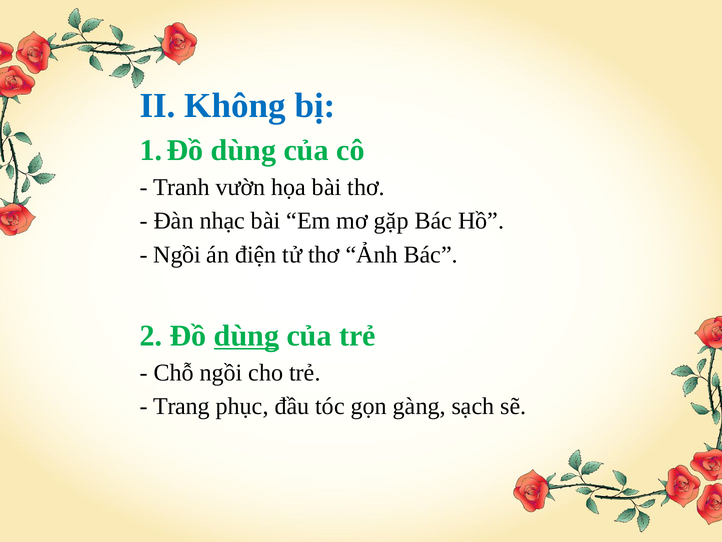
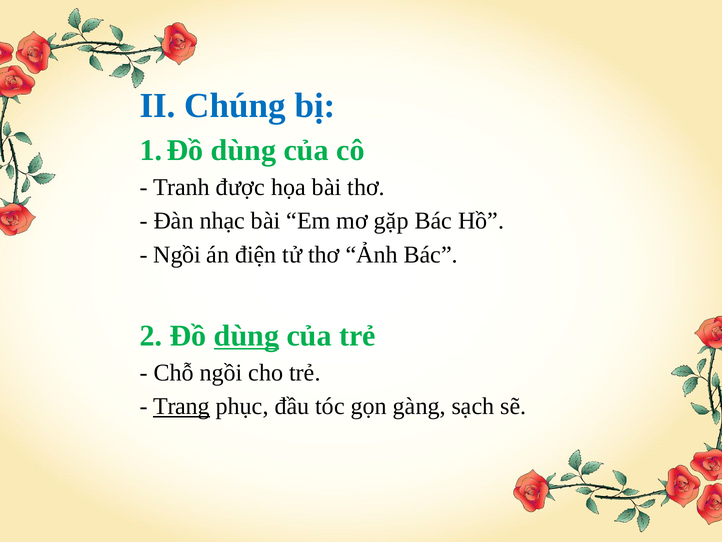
Không: Không -> Chúng
vườn: vườn -> được
Trang underline: none -> present
